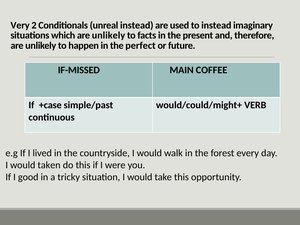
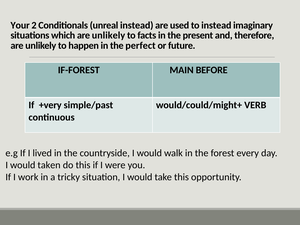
Very: Very -> Your
IF-MISSED: IF-MISSED -> IF-FOREST
COFFEE: COFFEE -> BEFORE
+case: +case -> +very
good: good -> work
